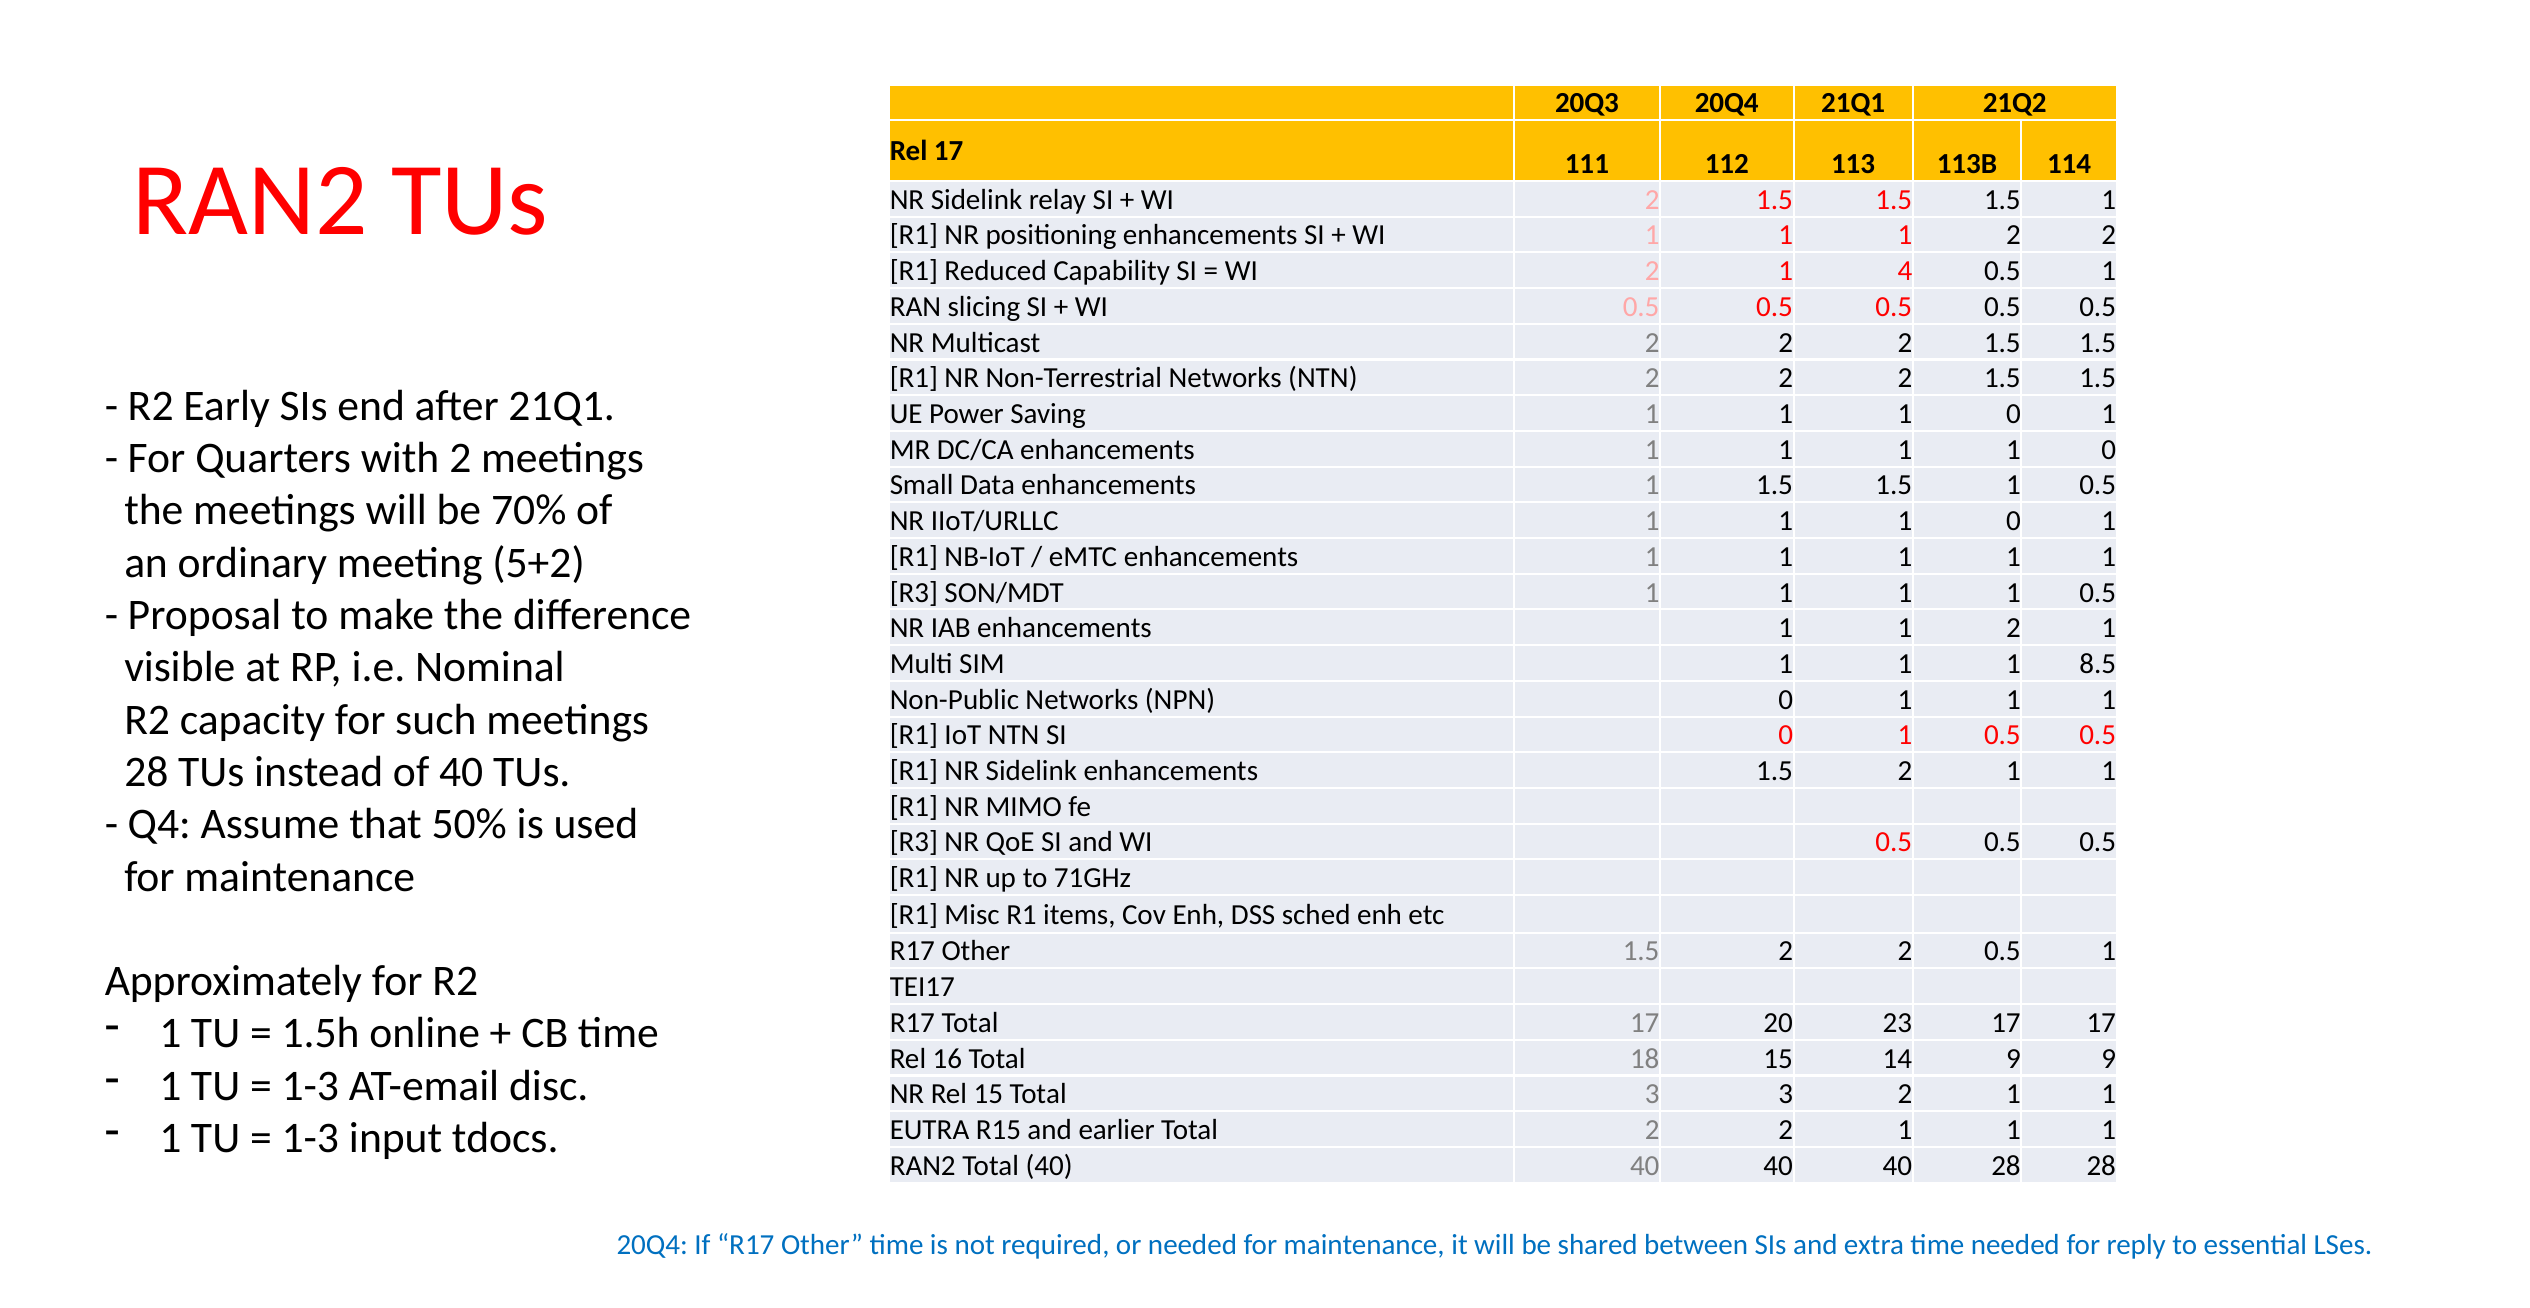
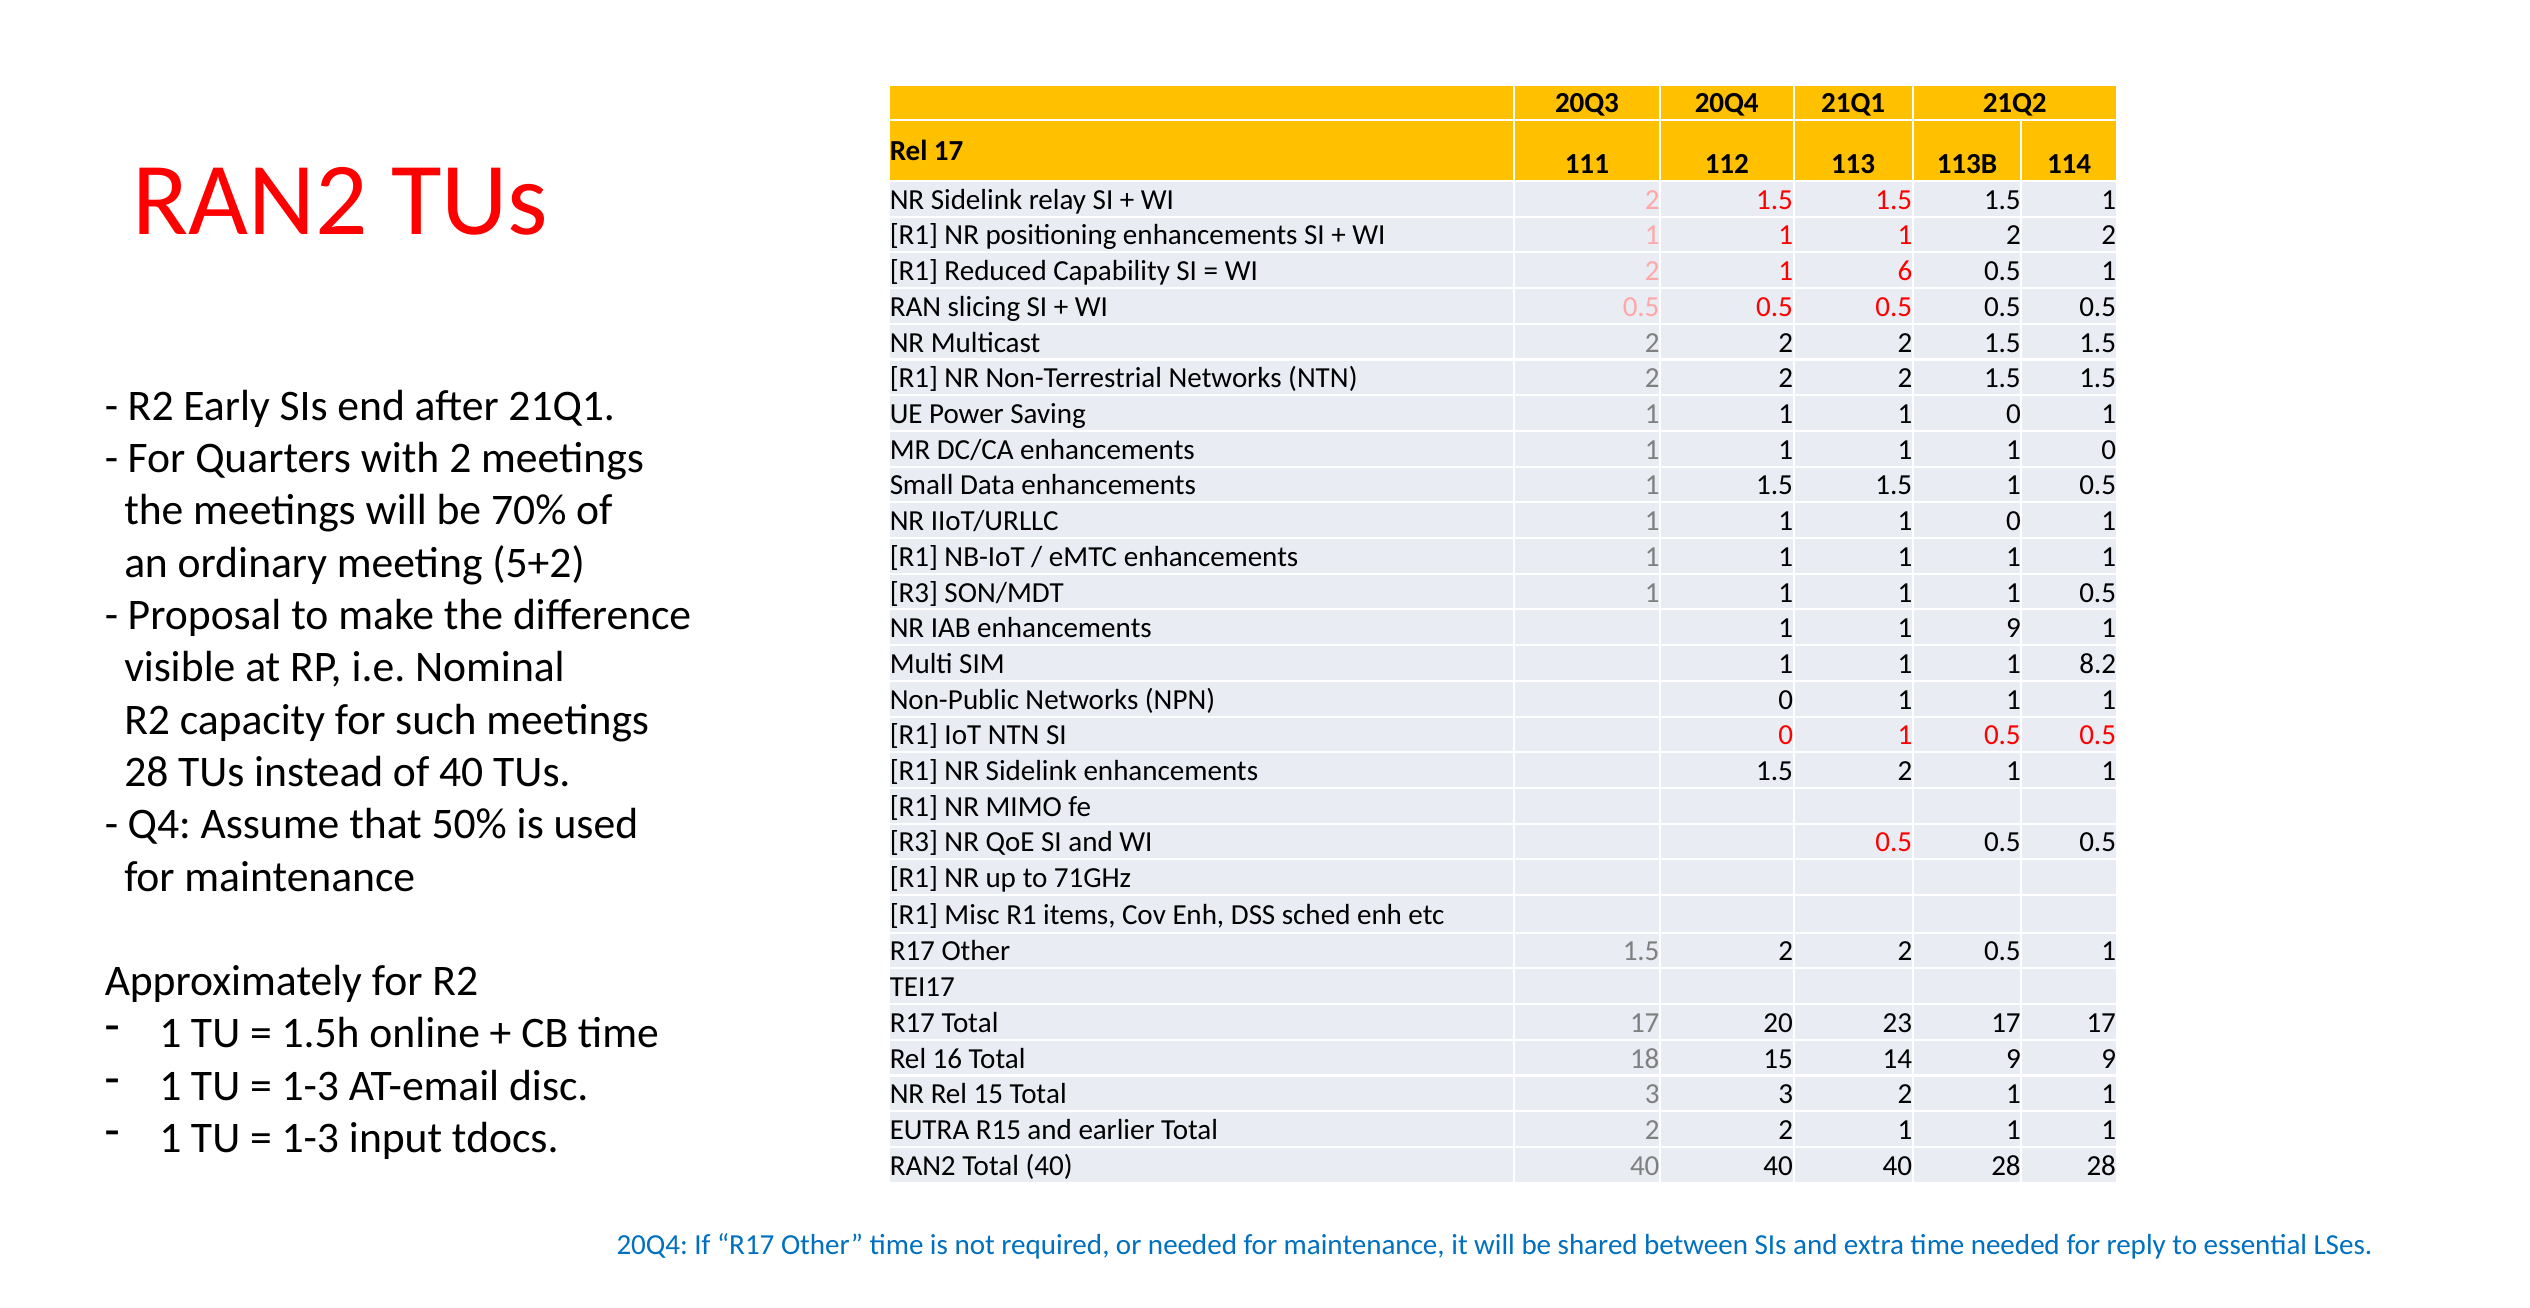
4: 4 -> 6
enhancements 1 1 2: 2 -> 9
8.5: 8.5 -> 8.2
